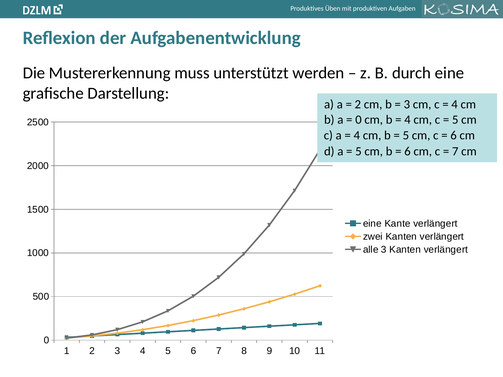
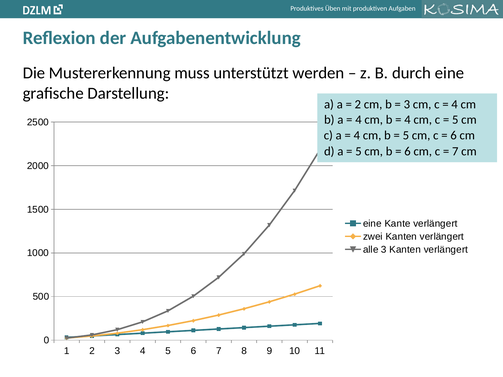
0 at (358, 120): 0 -> 4
